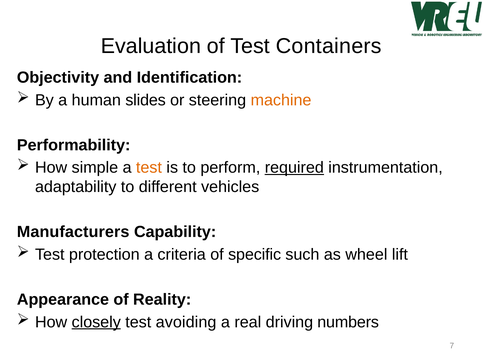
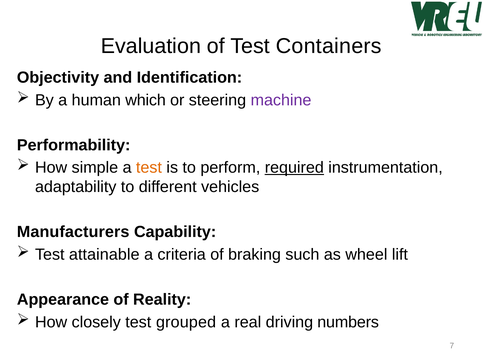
slides: slides -> which
machine colour: orange -> purple
protection: protection -> attainable
specific: specific -> braking
closely underline: present -> none
avoiding: avoiding -> grouped
